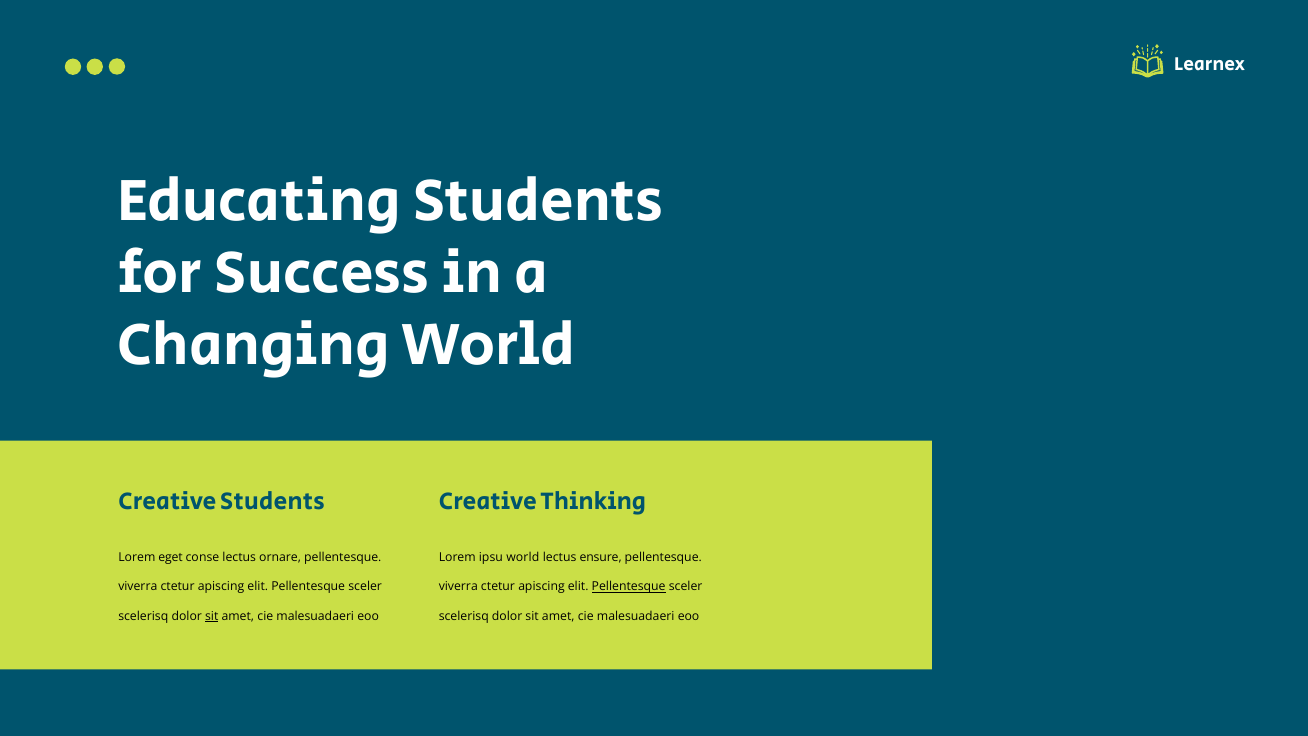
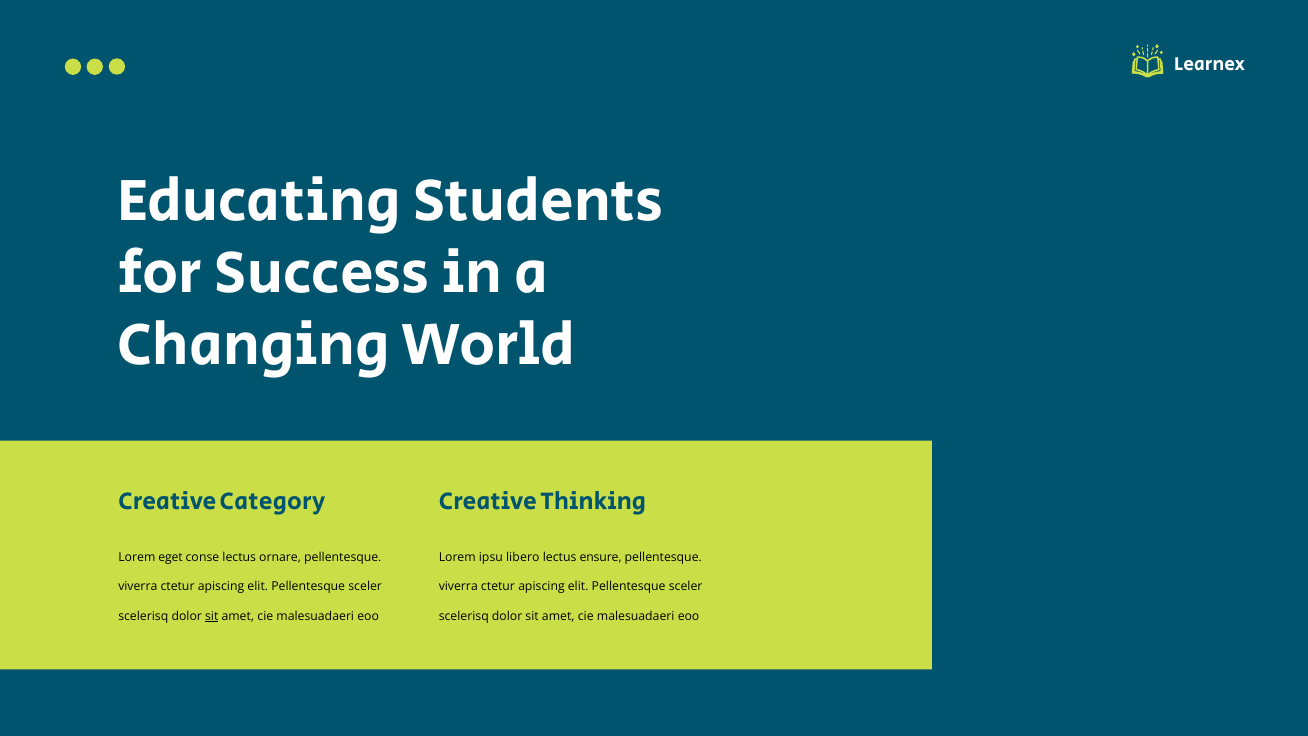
Creative Students: Students -> Category
ipsu world: world -> libero
Pellentesque at (629, 587) underline: present -> none
